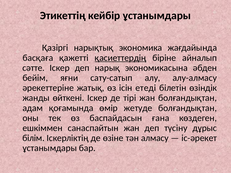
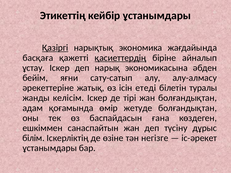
Қазіргі underline: none -> present
сәтте: сәтте -> ұстау
өзіндік: өзіндік -> туралы
өйткені: өйткені -> келісім
алмасу: алмасу -> негізге
